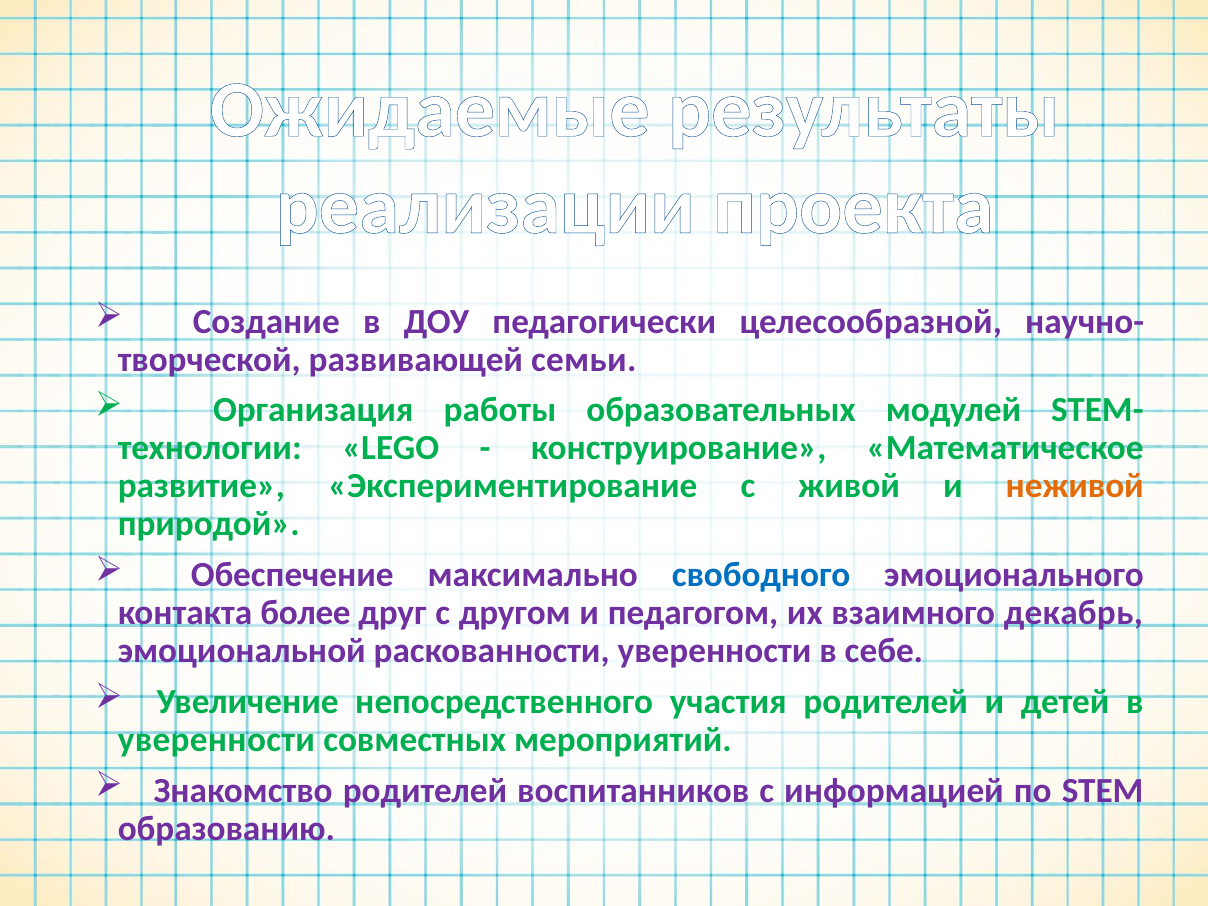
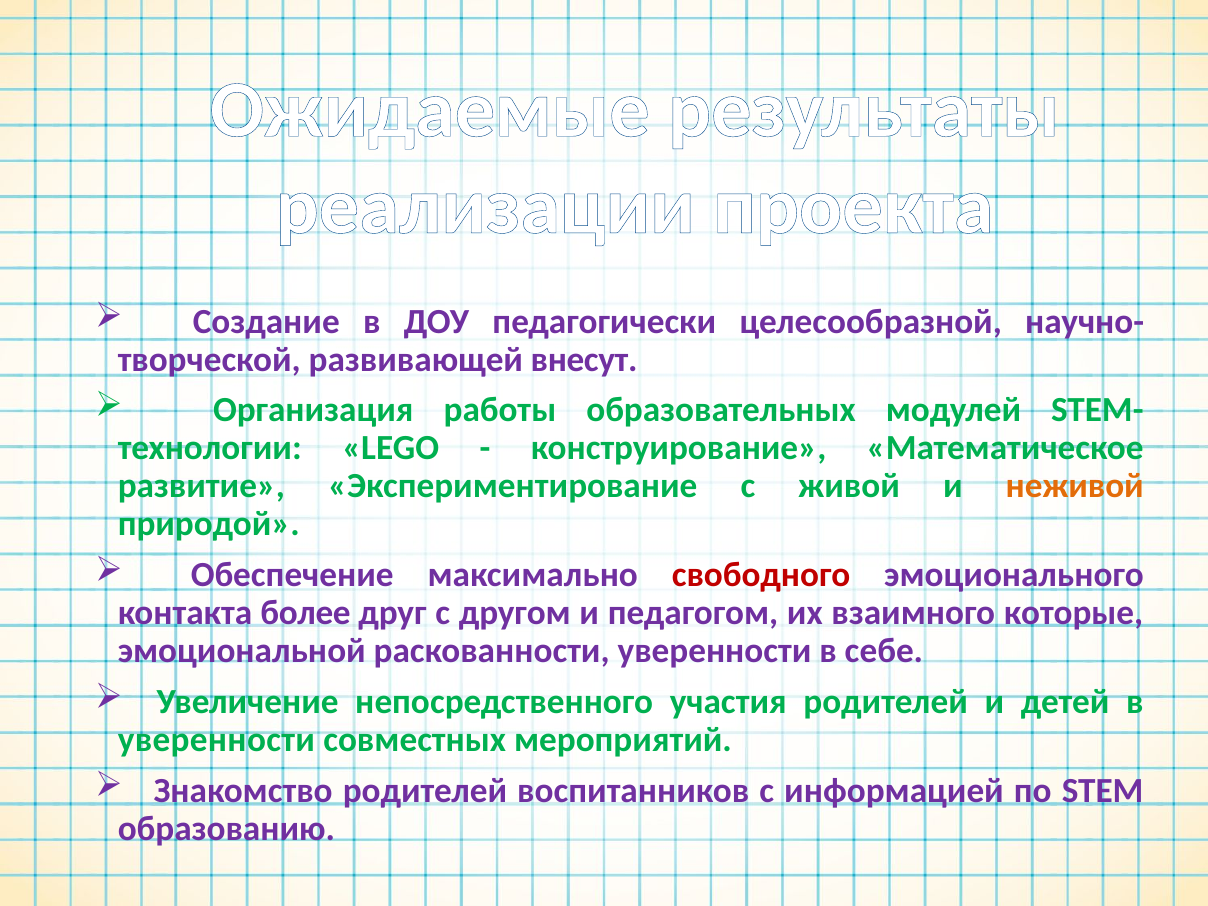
семьи: семьи -> внесут
свободного colour: blue -> red
декабрь: декабрь -> которые
